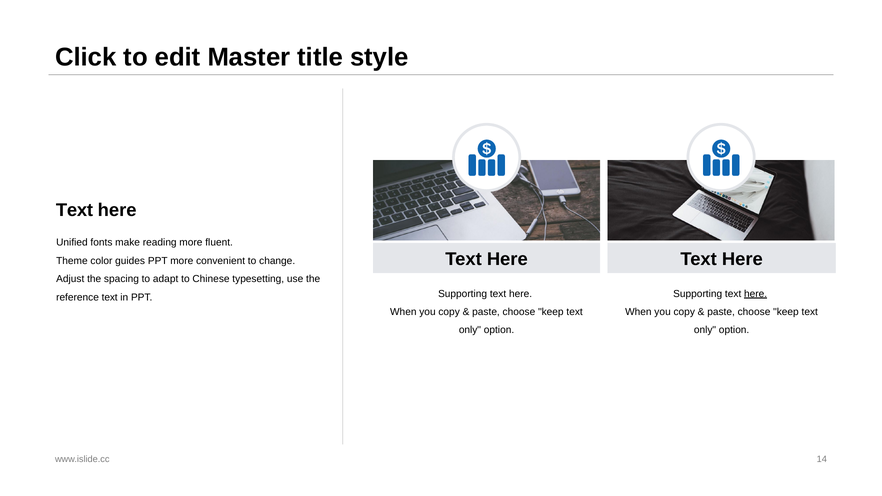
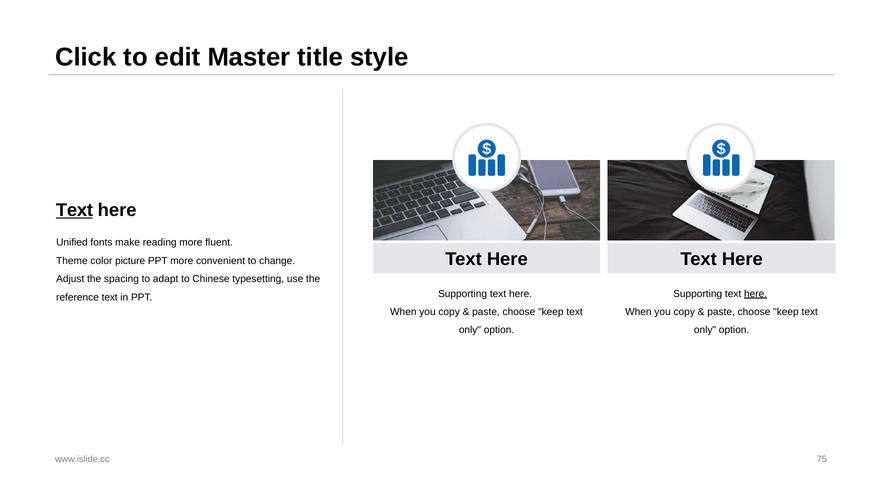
Text at (74, 210) underline: none -> present
guides: guides -> picture
14: 14 -> 75
